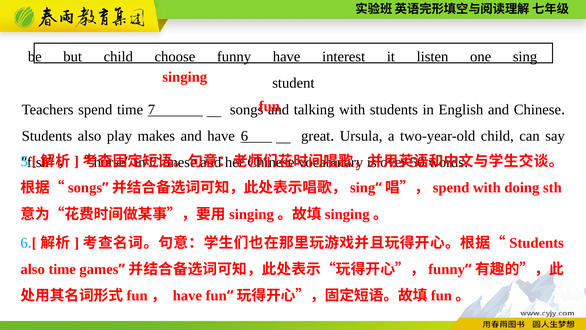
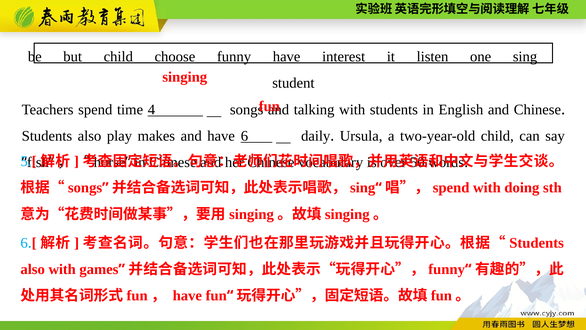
7: 7 -> 4
great: great -> daily
also time: time -> with
